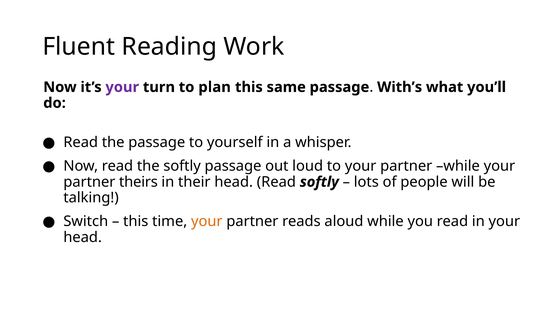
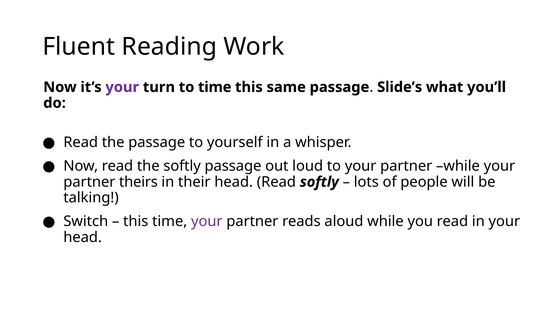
to plan: plan -> time
With’s: With’s -> Slide’s
your at (207, 222) colour: orange -> purple
